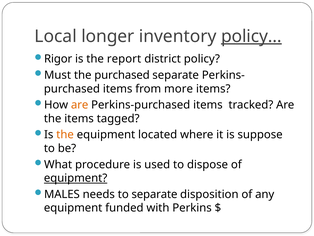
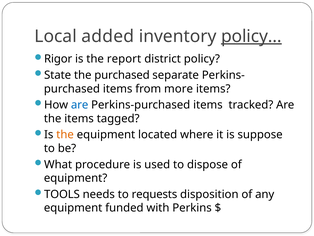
longer: longer -> added
Must: Must -> State
are at (80, 105) colour: orange -> blue
equipment at (76, 178) underline: present -> none
MALES: MALES -> TOOLS
to separate: separate -> requests
